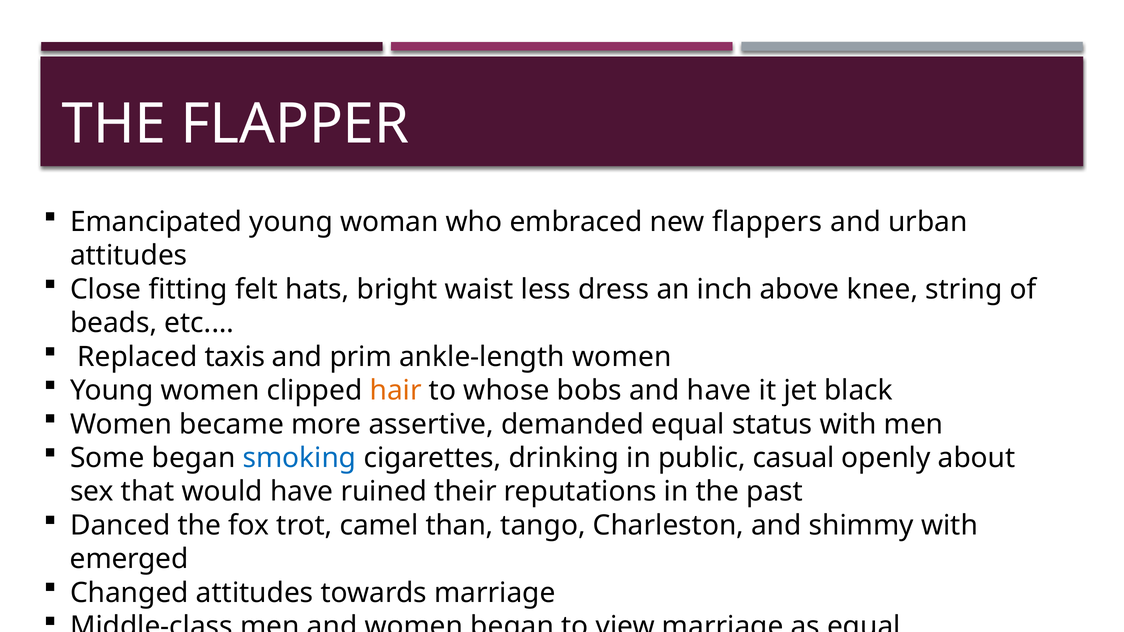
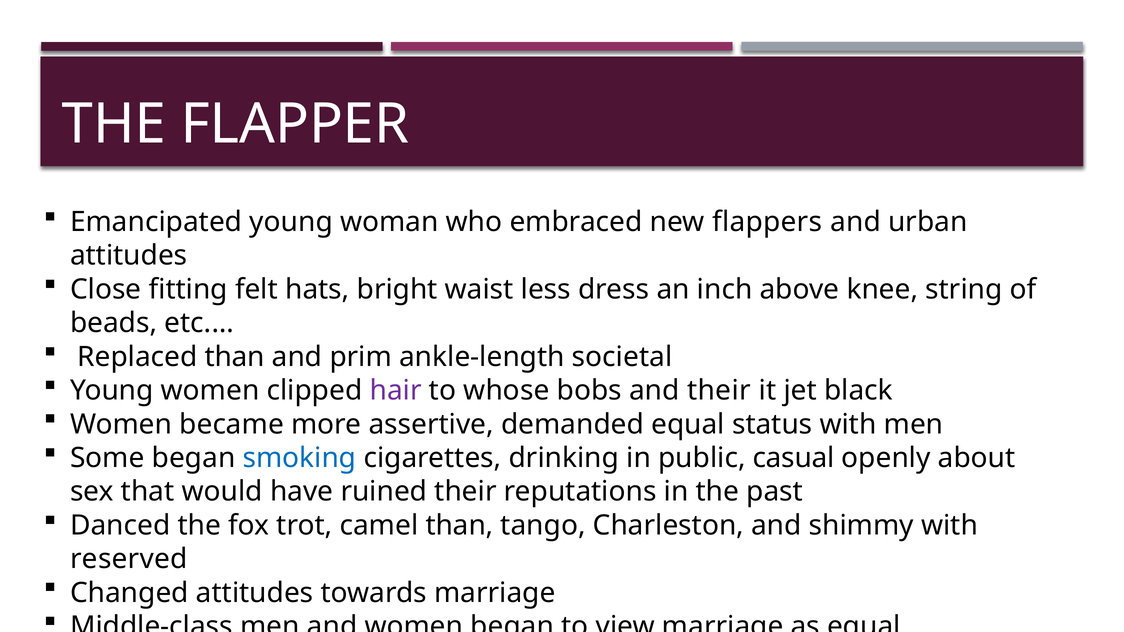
Replaced taxis: taxis -> than
ankle-length women: women -> societal
hair colour: orange -> purple
and have: have -> their
emerged: emerged -> reserved
